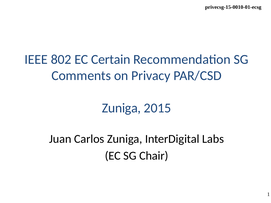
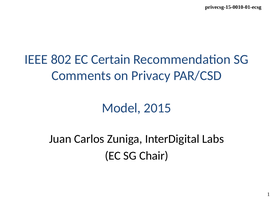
Zuniga at (121, 108): Zuniga -> Model
